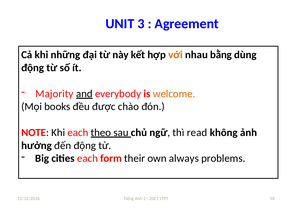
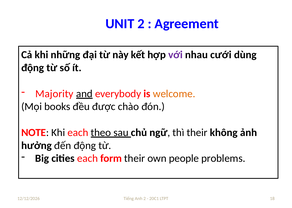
UNIT 3: 3 -> 2
với colour: orange -> purple
bằng: bằng -> cưới
thì read: read -> their
always: always -> people
